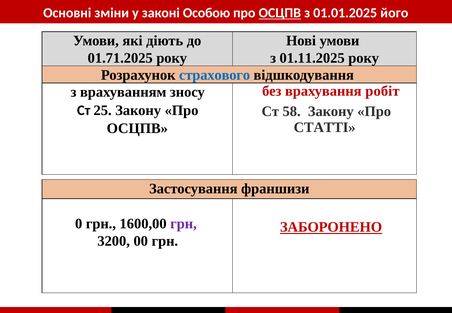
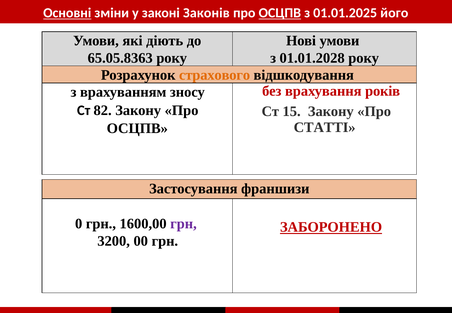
Основні underline: none -> present
Особою: Особою -> Законів
01.71.2025: 01.71.2025 -> 65.05.8363
01.11.2025: 01.11.2025 -> 01.01.2028
страхового colour: blue -> orange
робіт: робіт -> років
25: 25 -> 82
58: 58 -> 15
